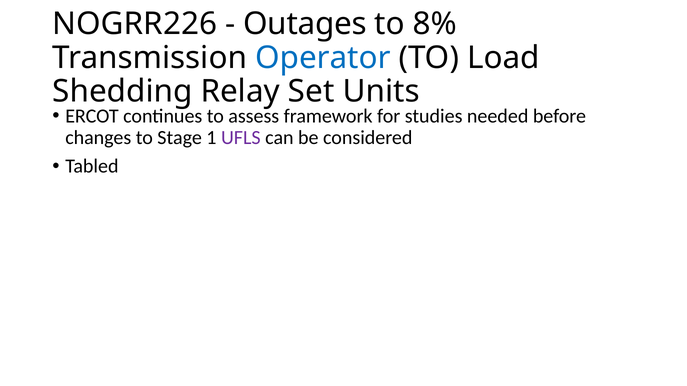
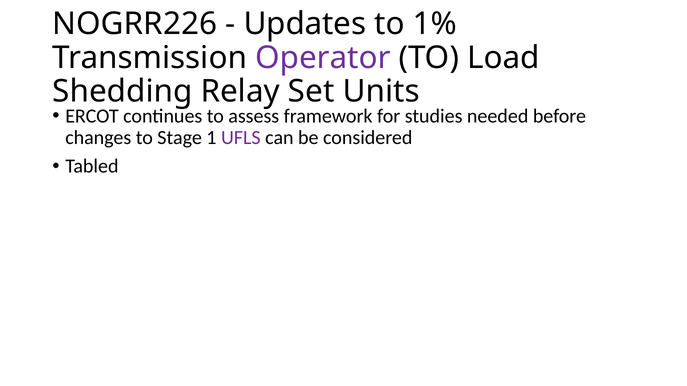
Outages: Outages -> Updates
8%: 8% -> 1%
Operator colour: blue -> purple
